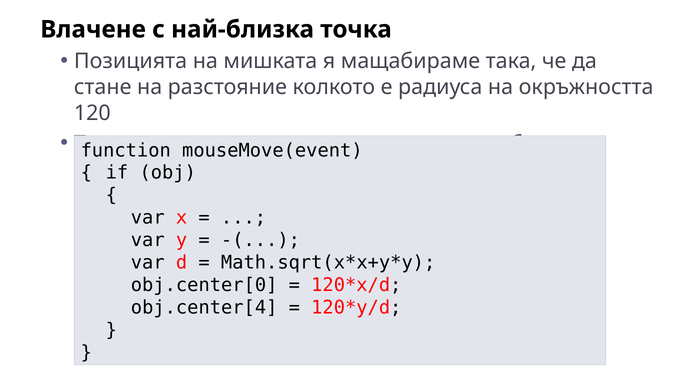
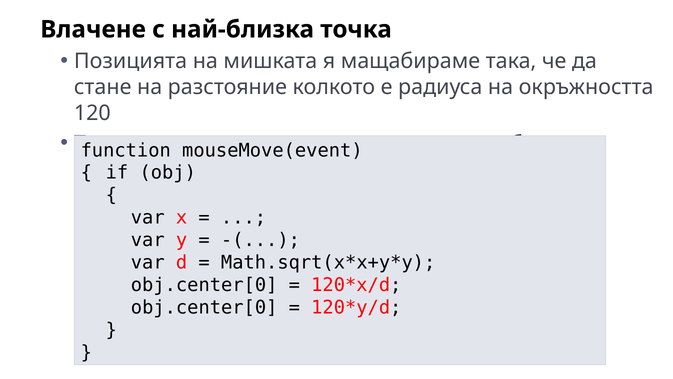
obj.center[4 at (204, 307): obj.center[4 -> obj.center[0
